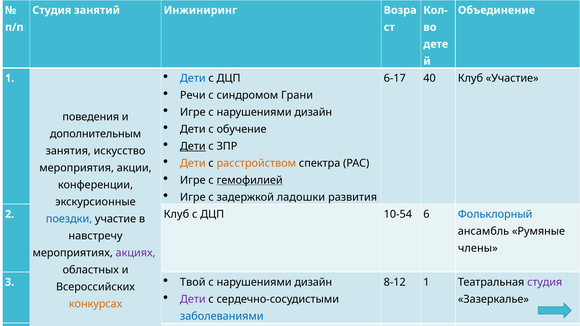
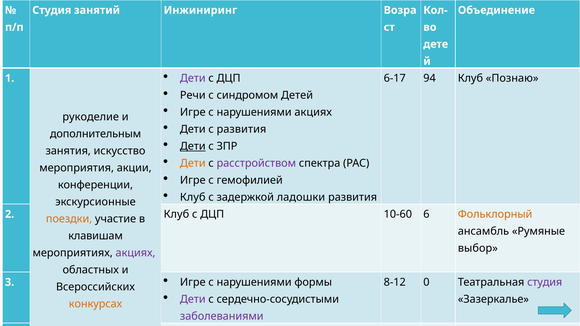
Дети at (193, 78) colour: blue -> purple
40: 40 -> 94
Клуб Участие: Участие -> Познаю
Грани: Грани -> Детей
дизайн at (313, 112): дизайн -> акциях
поведения: поведения -> рукоделие
с обучение: обучение -> развития
расстройством colour: orange -> purple
гемофилией underline: present -> none
Игре at (193, 197): Игре -> Клуб
10-54: 10-54 -> 10-60
Фольклорный colour: blue -> orange
поездки colour: blue -> orange
навстречу: навстречу -> клавишам
члены: члены -> выбор
8-12 1: 1 -> 0
Твой at (193, 282): Твой -> Игре
дизайн at (313, 282): дизайн -> формы
заболеваниями colour: blue -> purple
